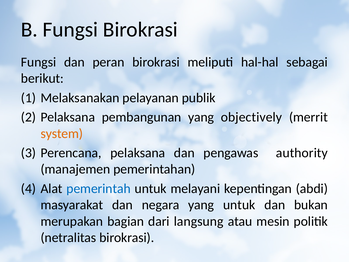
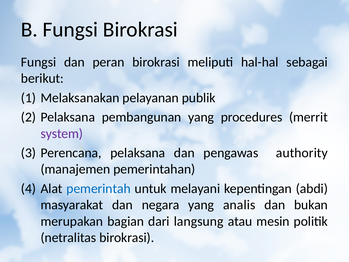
objectively: objectively -> procedures
system colour: orange -> purple
yang untuk: untuk -> analis
